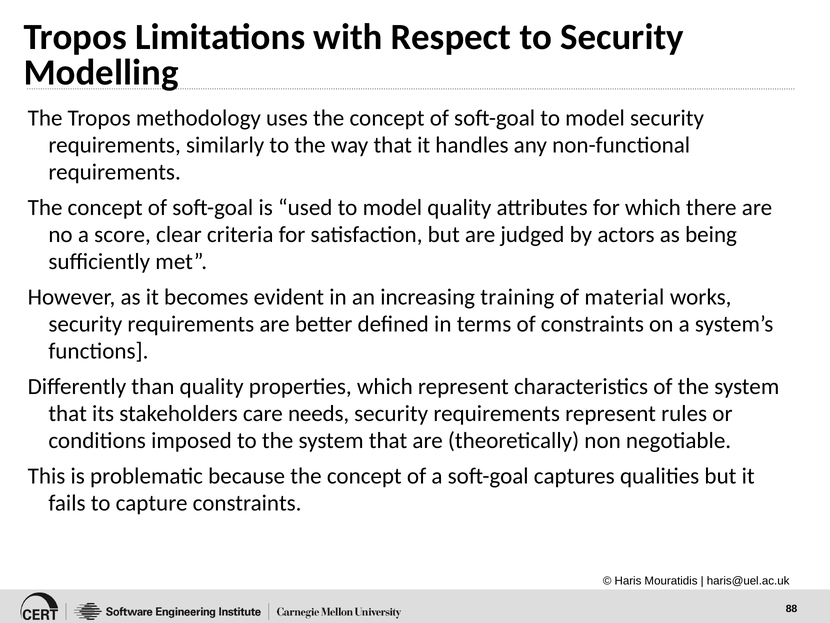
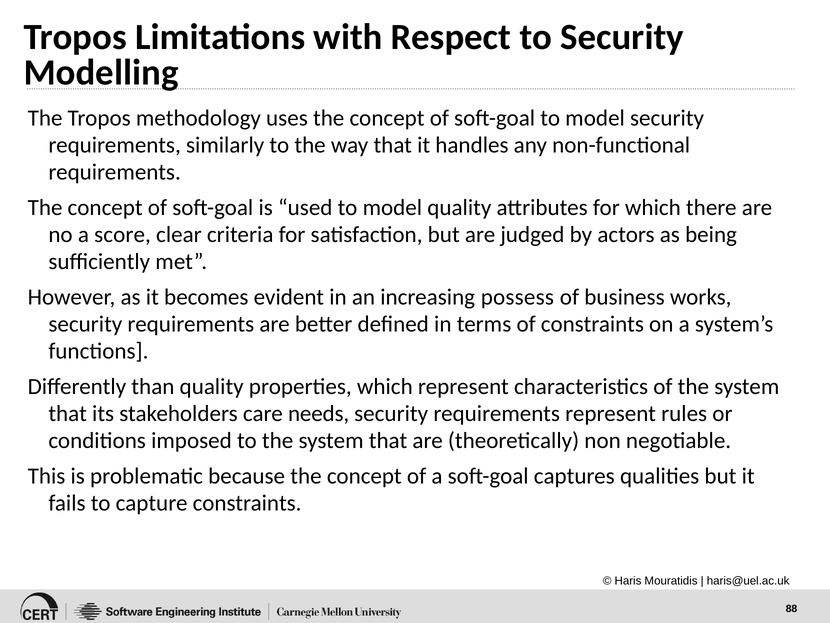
training: training -> possess
material: material -> business
